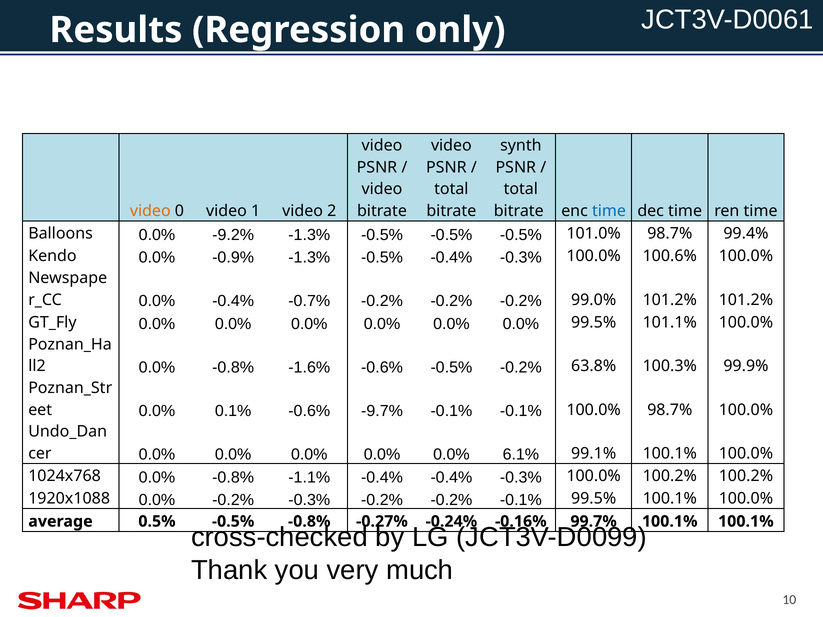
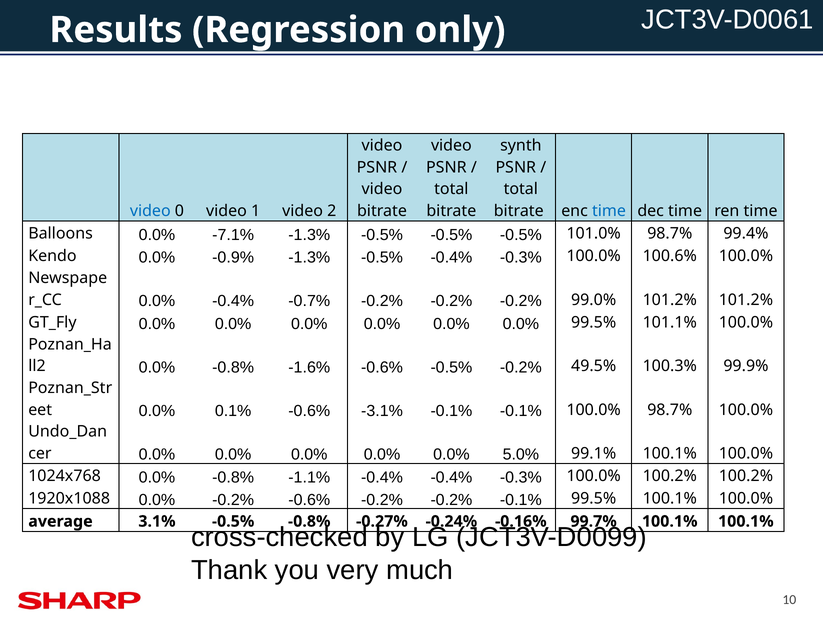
video at (150, 211) colour: orange -> blue
-9.2%: -9.2% -> -7.1%
63.8%: 63.8% -> 49.5%
-9.7%: -9.7% -> -3.1%
6.1%: 6.1% -> 5.0%
-0.2% -0.3%: -0.3% -> -0.6%
0.5%: 0.5% -> 3.1%
